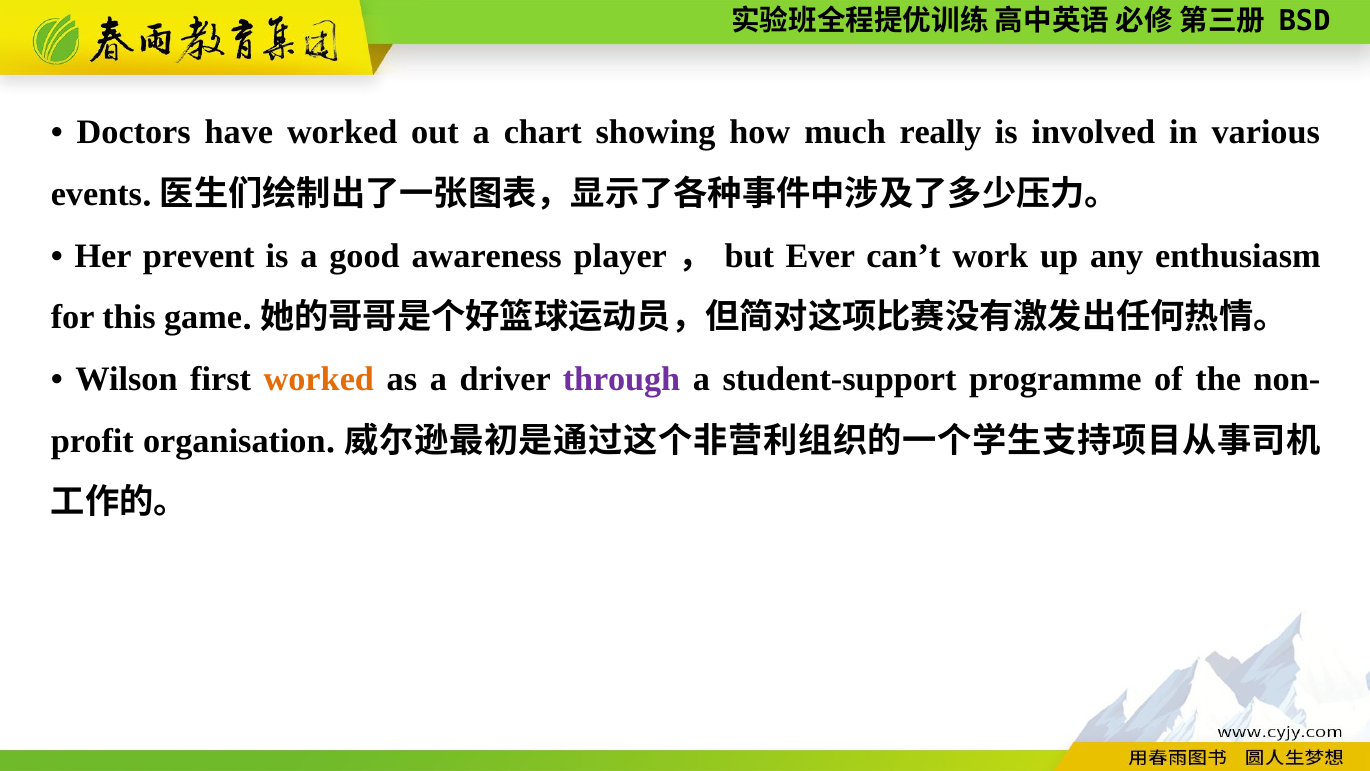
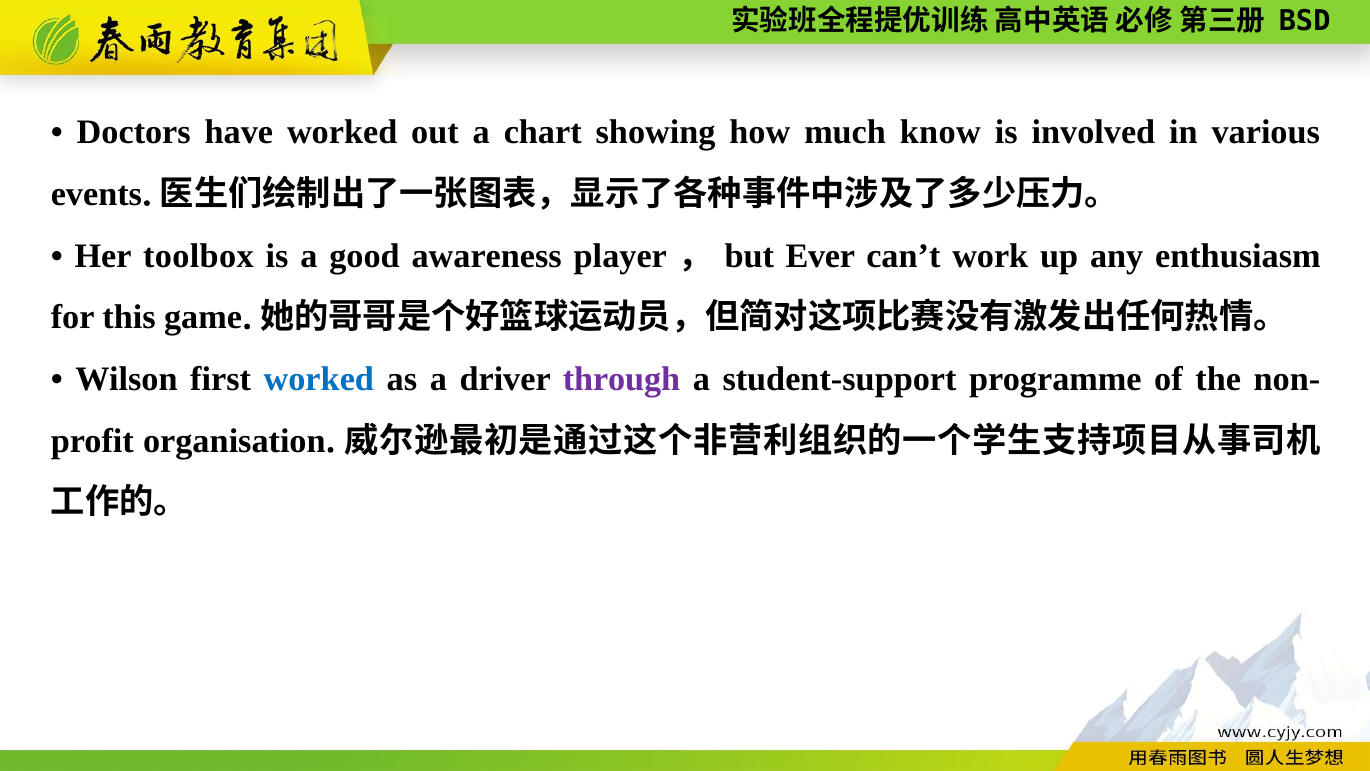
really: really -> know
prevent: prevent -> toolbox
worked at (319, 379) colour: orange -> blue
